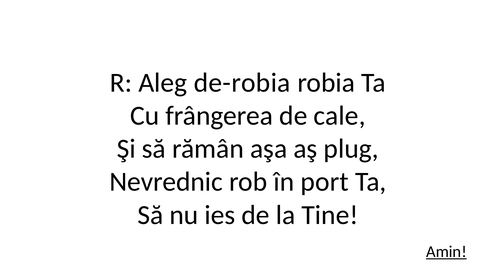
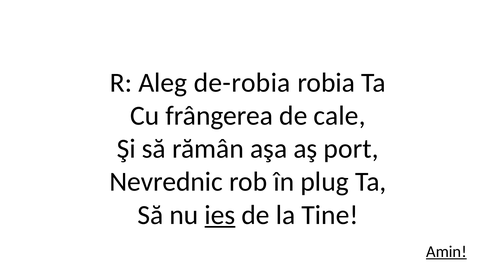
plug: plug -> port
port: port -> plug
ies underline: none -> present
